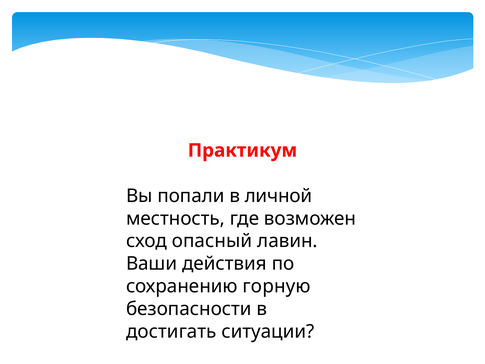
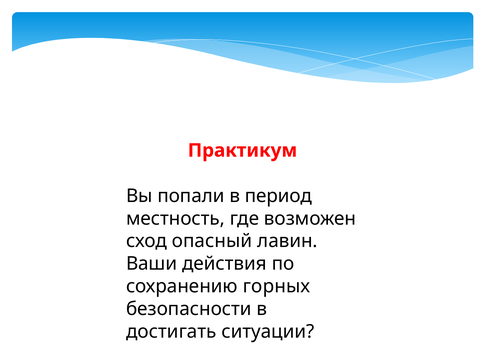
личной: личной -> период
горную: горную -> горных
